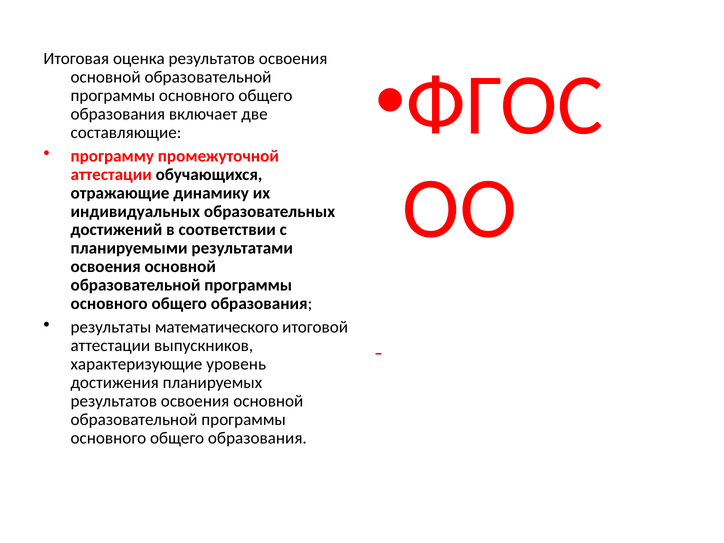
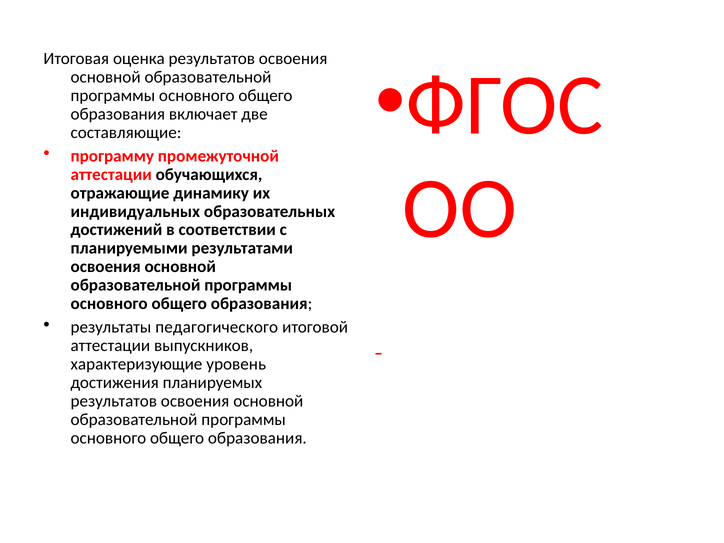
математического: математического -> педагогического
